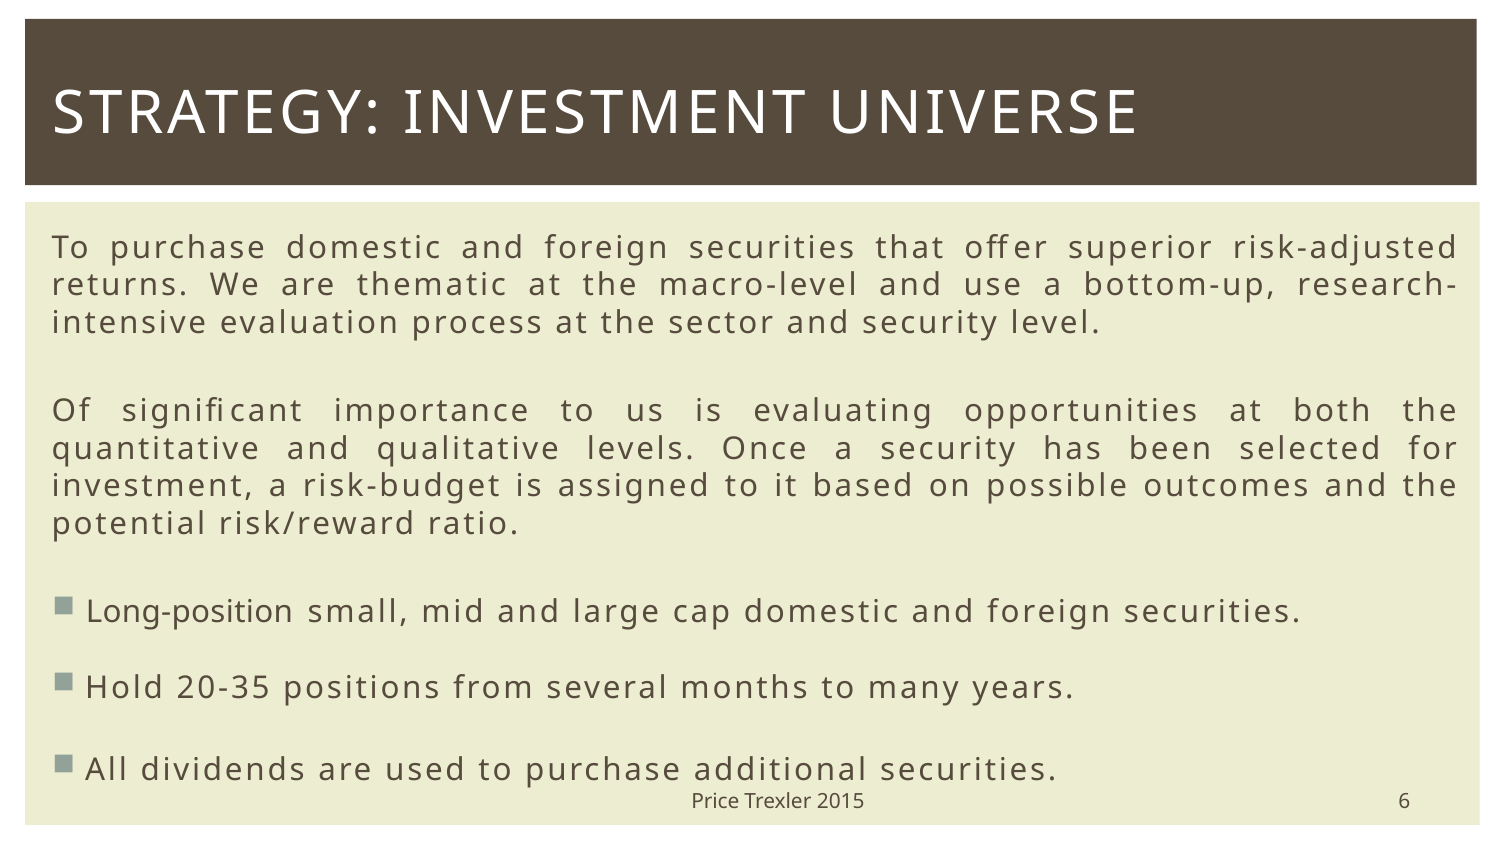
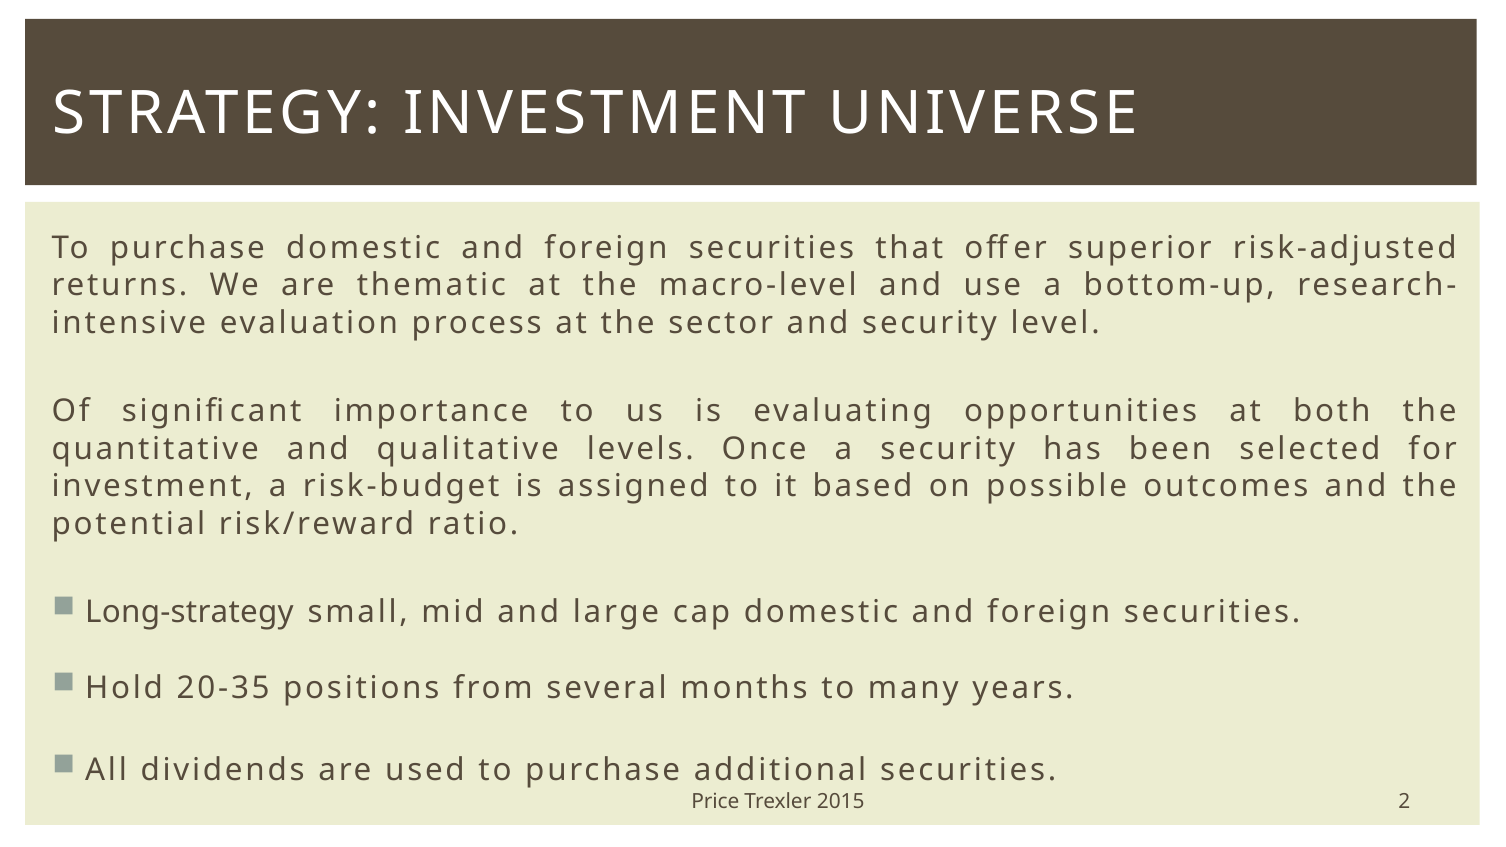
Long-position: Long-position -> Long-strategy
6: 6 -> 2
